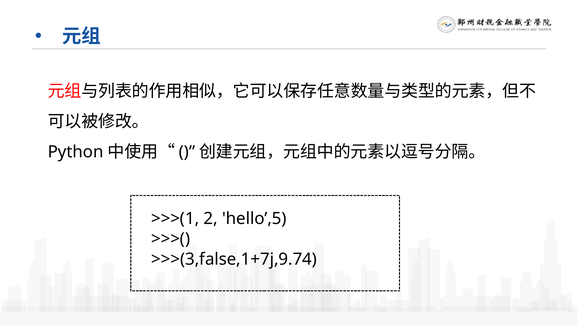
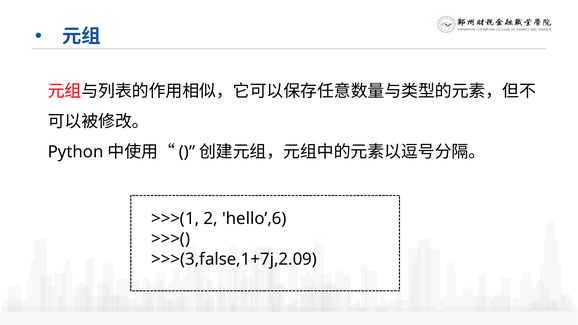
hello’,5: hello’,5 -> hello’,6
>>>(3,false,1+7j,9.74: >>>(3,false,1+7j,9.74 -> >>>(3,false,1+7j,2.09
